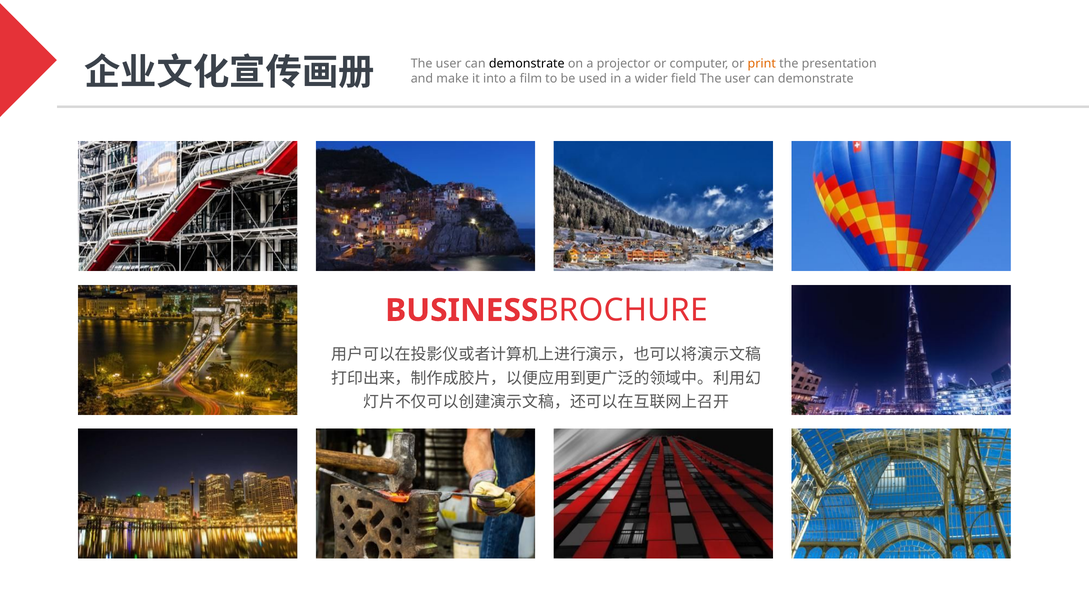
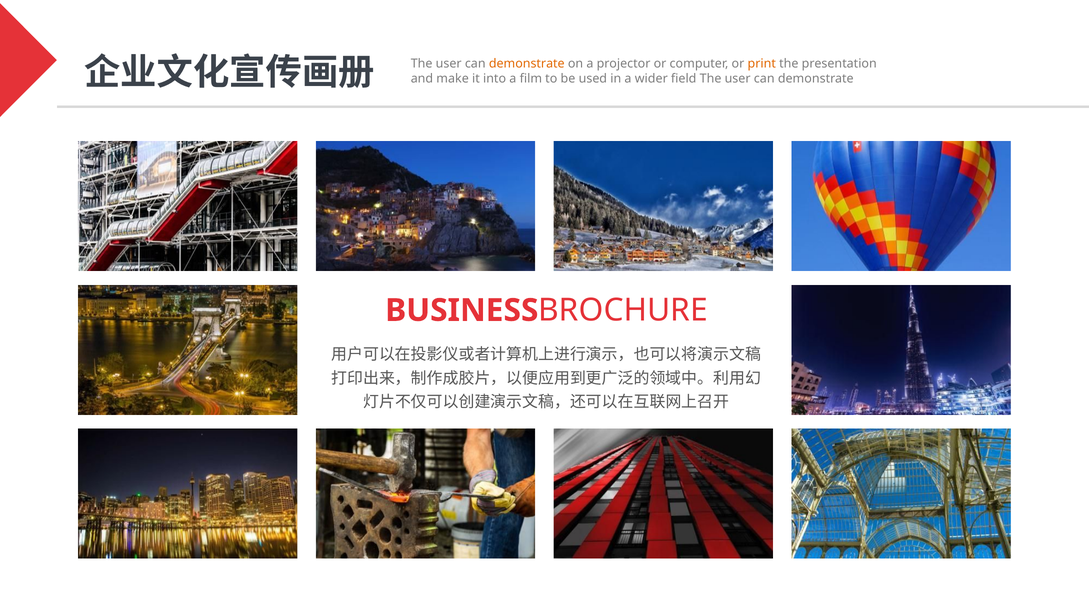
demonstrate at (527, 64) colour: black -> orange
